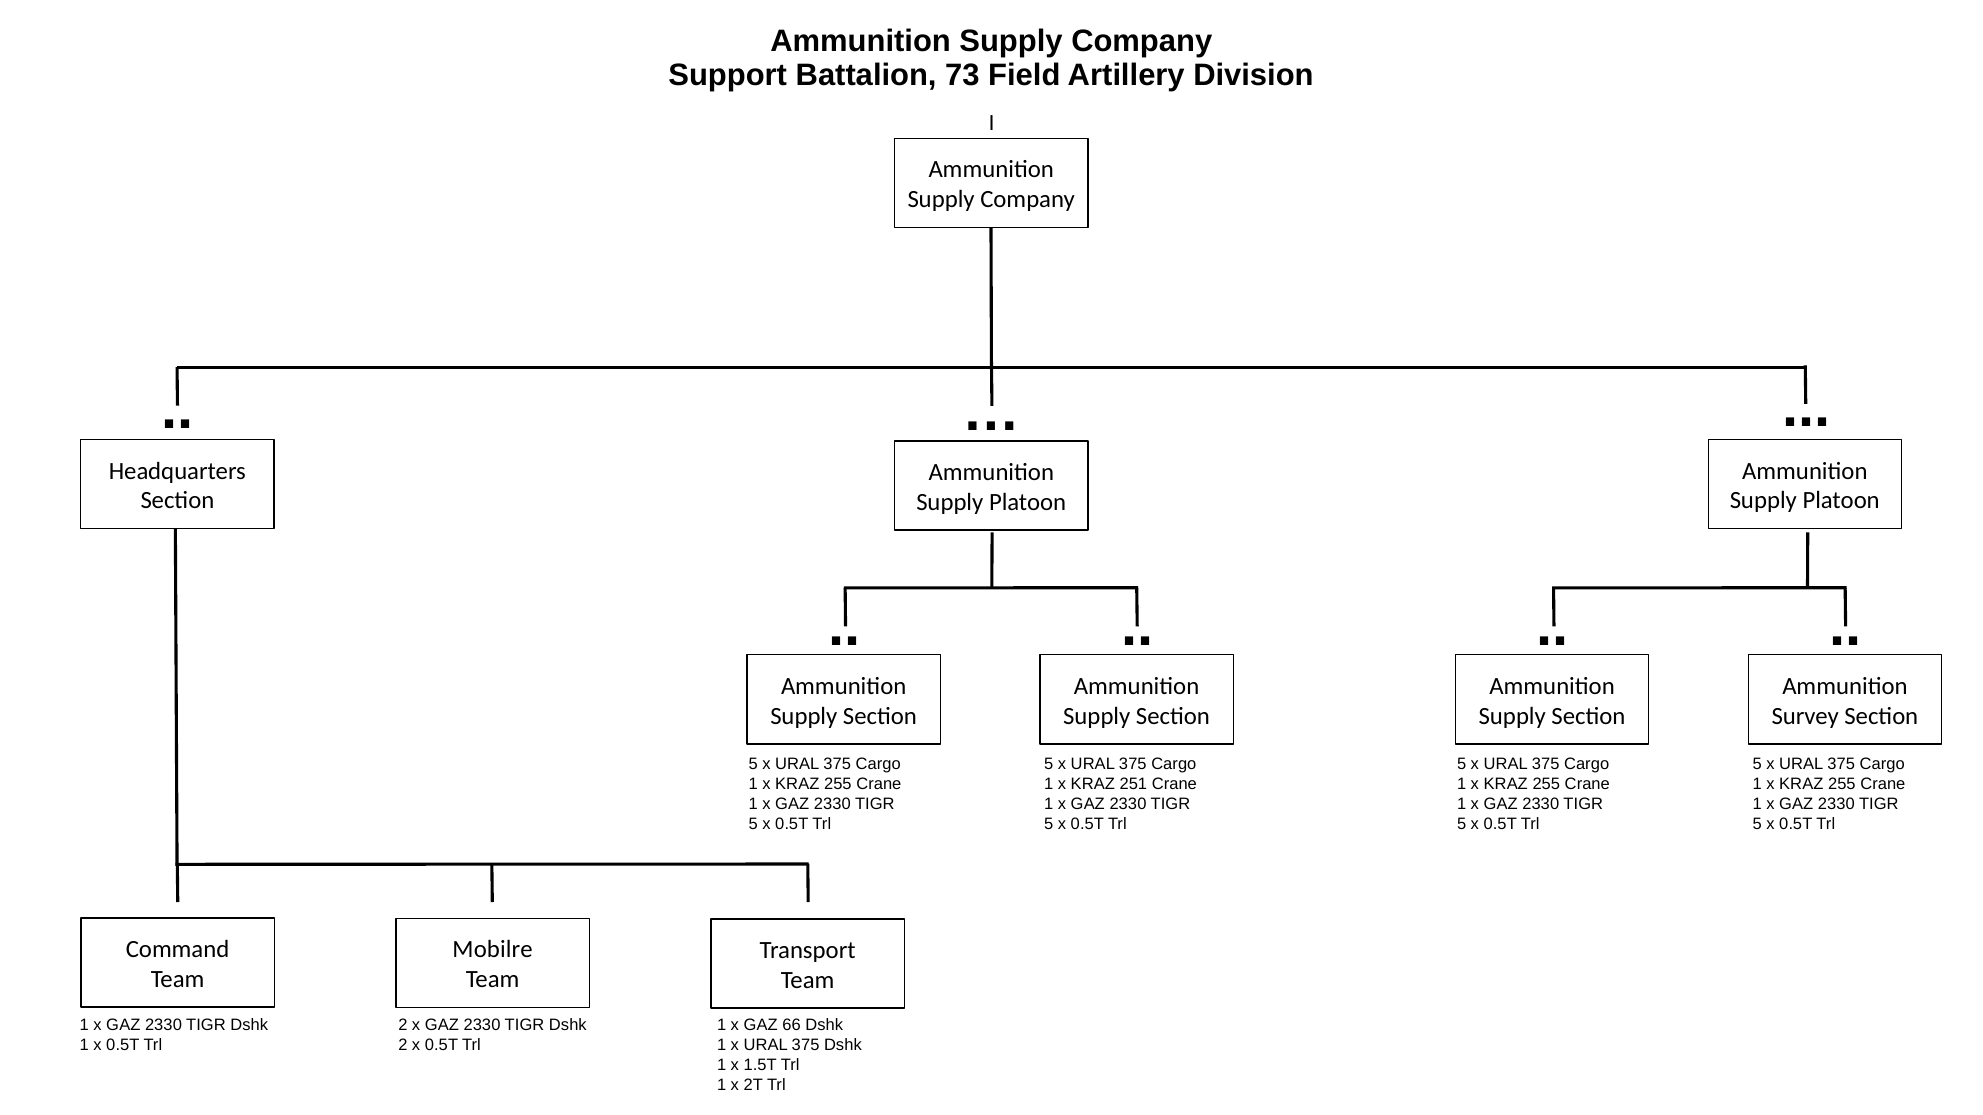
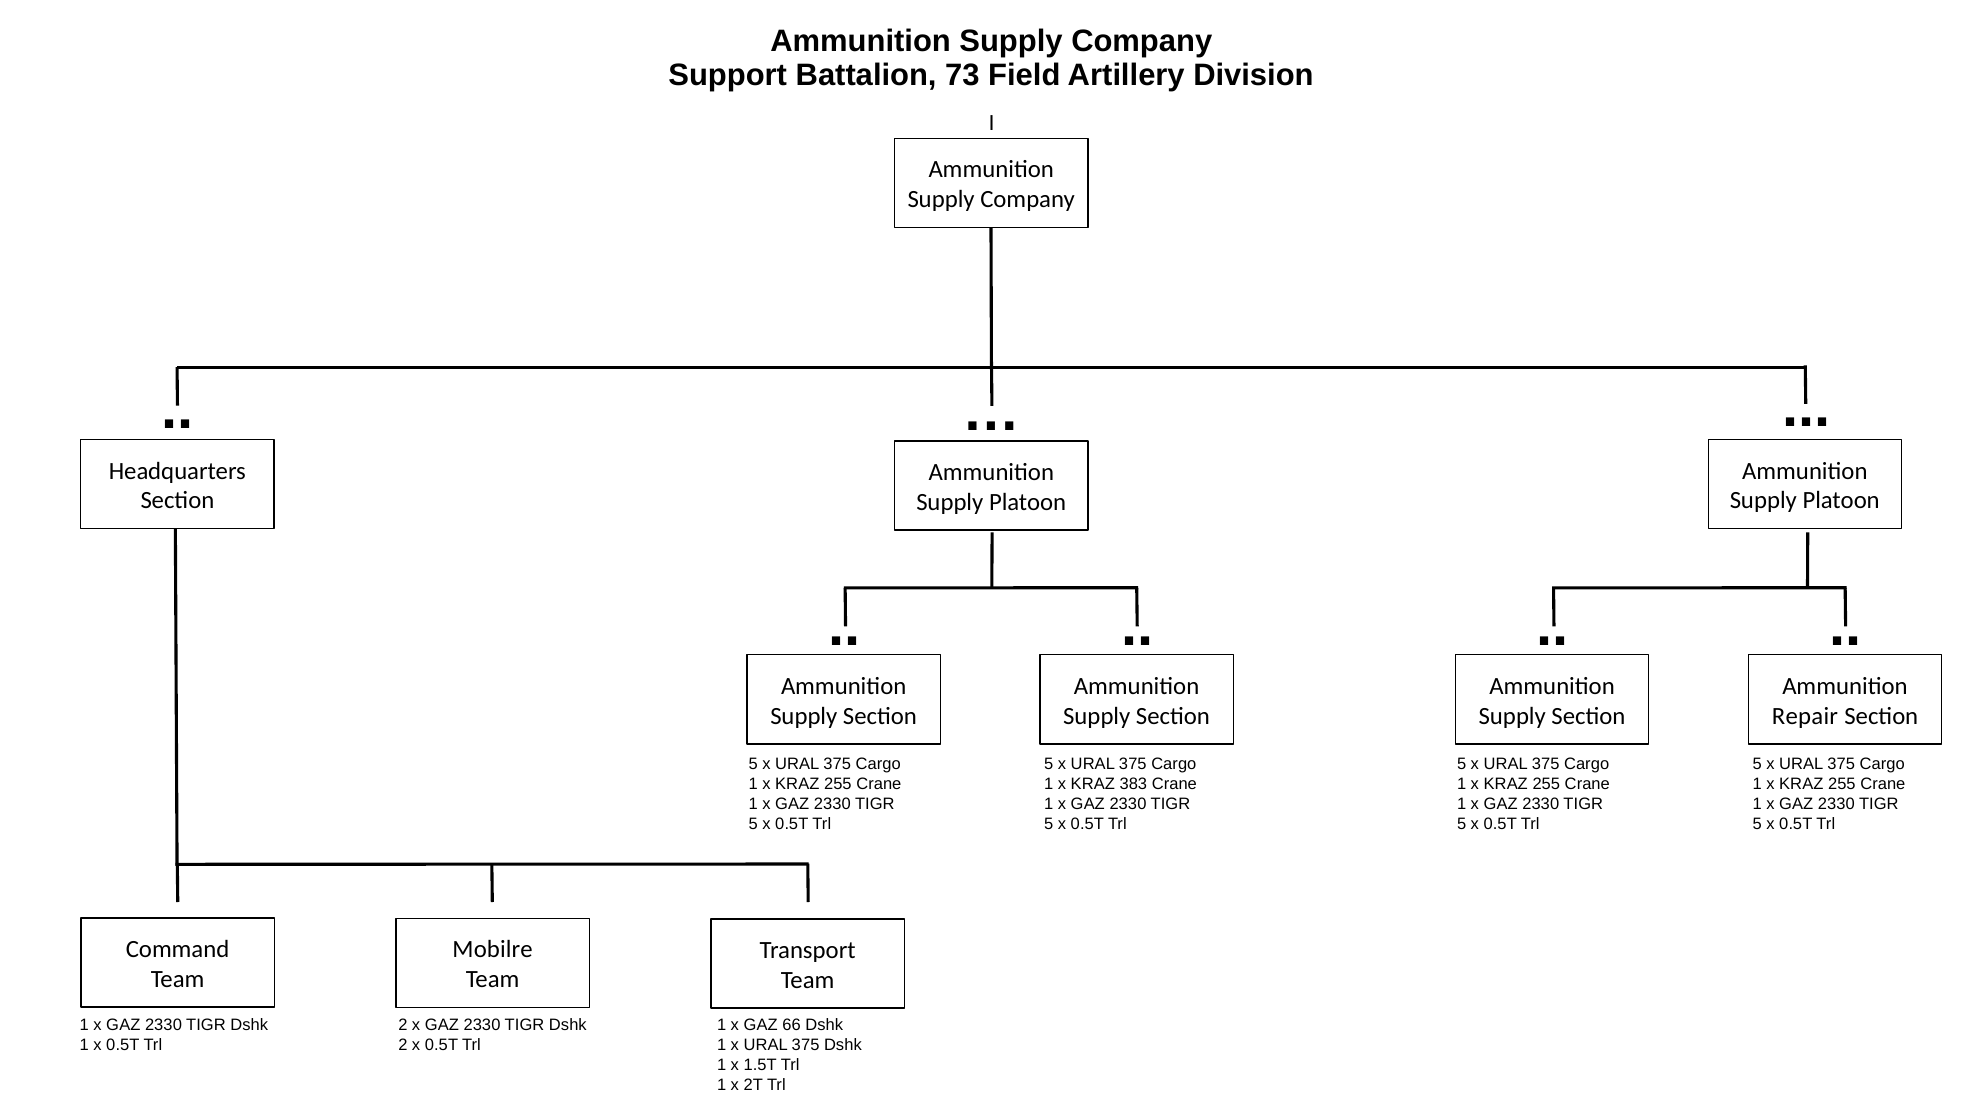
Survey: Survey -> Repair
251: 251 -> 383
